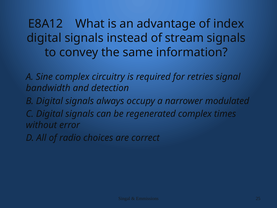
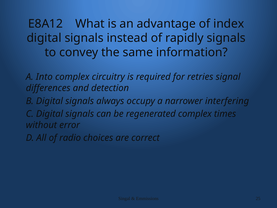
stream: stream -> rapidly
Sine: Sine -> Into
bandwidth: bandwidth -> differences
modulated: modulated -> interfering
